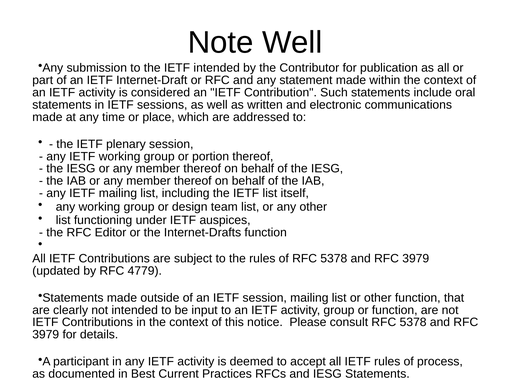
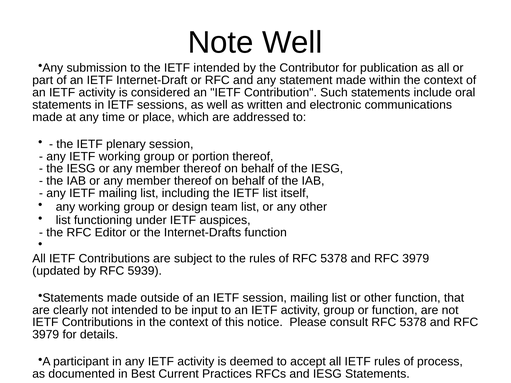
4779: 4779 -> 5939
